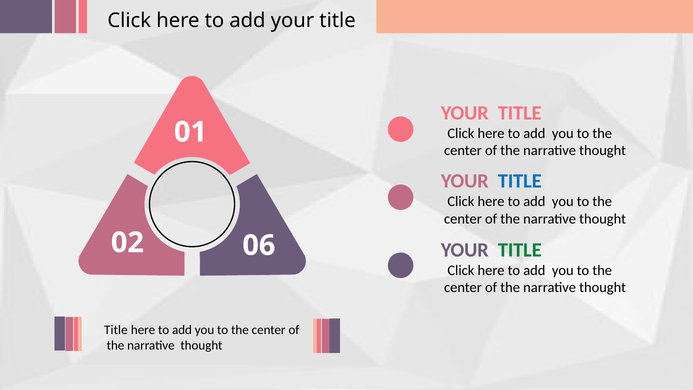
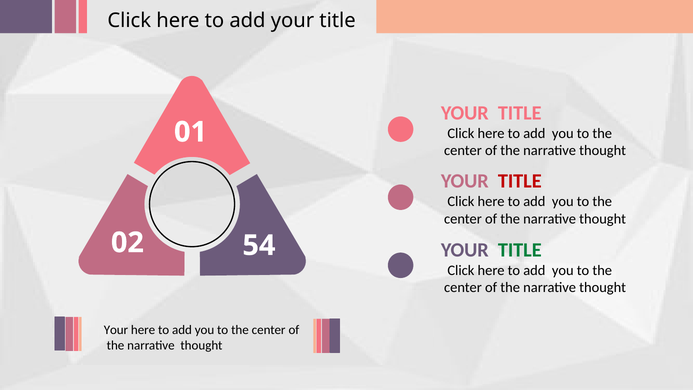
TITLE at (520, 181) colour: blue -> red
06: 06 -> 54
Title at (116, 330): Title -> Your
